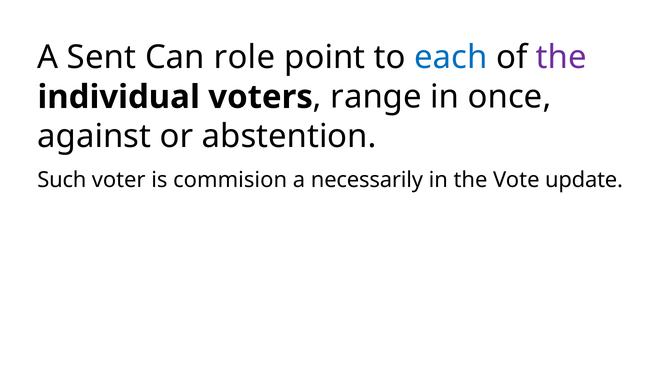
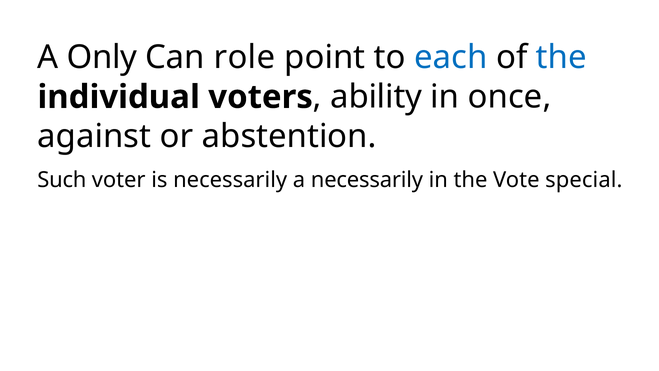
Sent: Sent -> Only
the at (561, 57) colour: purple -> blue
range: range -> ability
is commision: commision -> necessarily
update: update -> special
